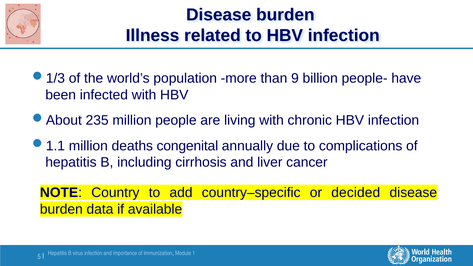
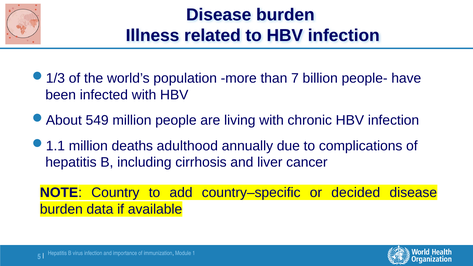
9: 9 -> 7
235: 235 -> 549
congenital: congenital -> adulthood
